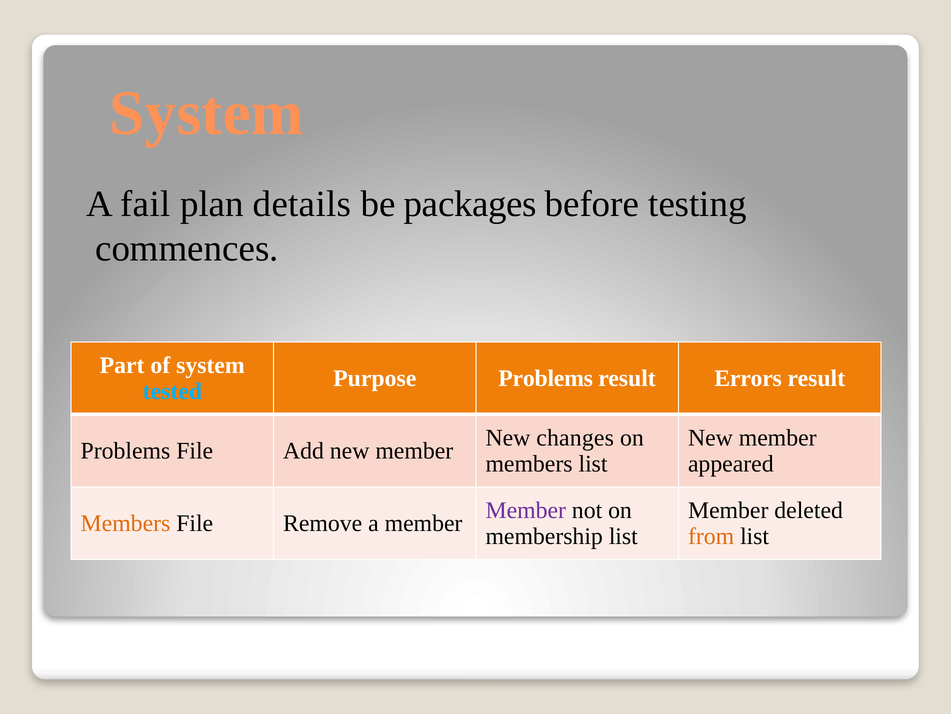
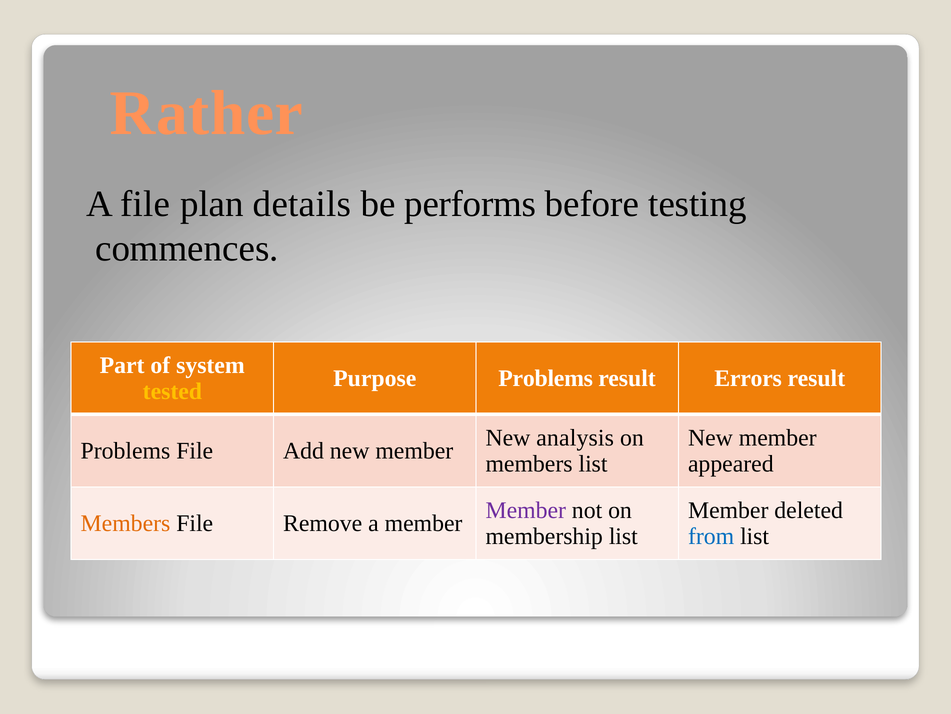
System at (206, 113): System -> Rather
A fail: fail -> file
packages: packages -> performs
tested colour: light blue -> yellow
changes: changes -> analysis
from colour: orange -> blue
